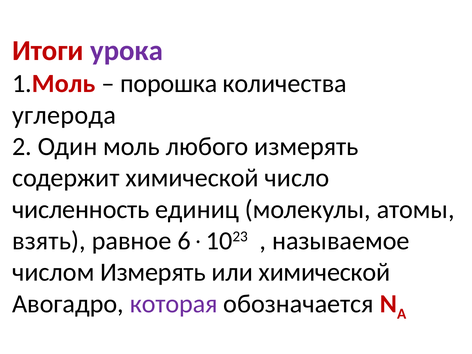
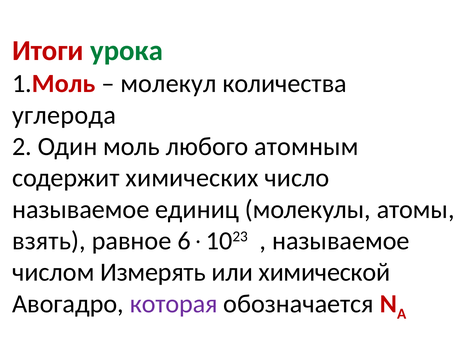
урока colour: purple -> green
порошка: порошка -> молекул
любого измерять: измерять -> атомным
содержит химической: химической -> химических
численность at (81, 209): численность -> называемое
